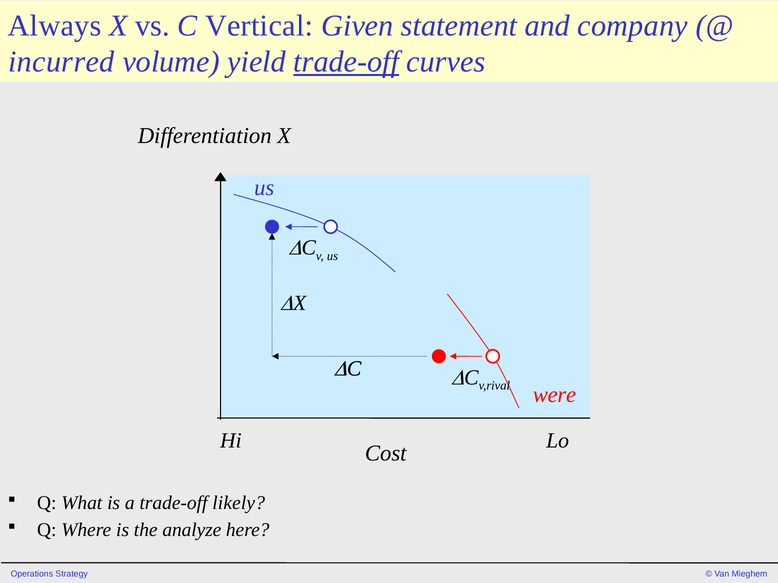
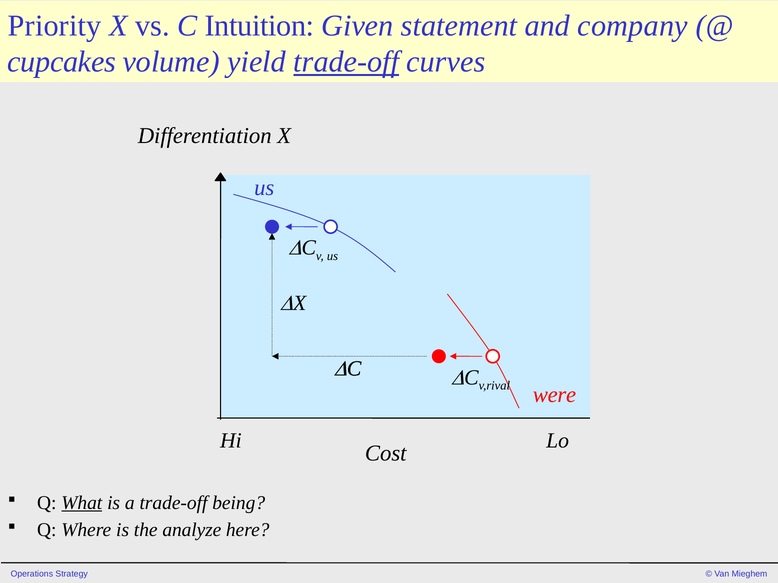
Always: Always -> Priority
Vertical: Vertical -> Intuition
incurred: incurred -> cupcakes
What underline: none -> present
likely: likely -> being
